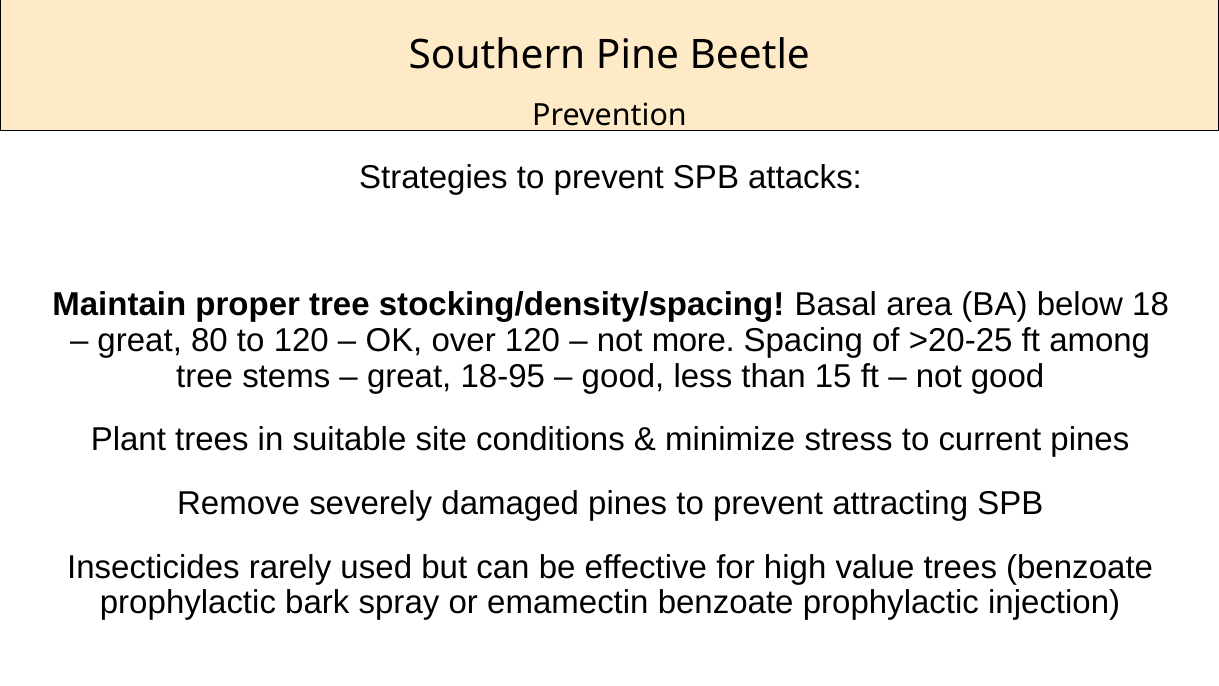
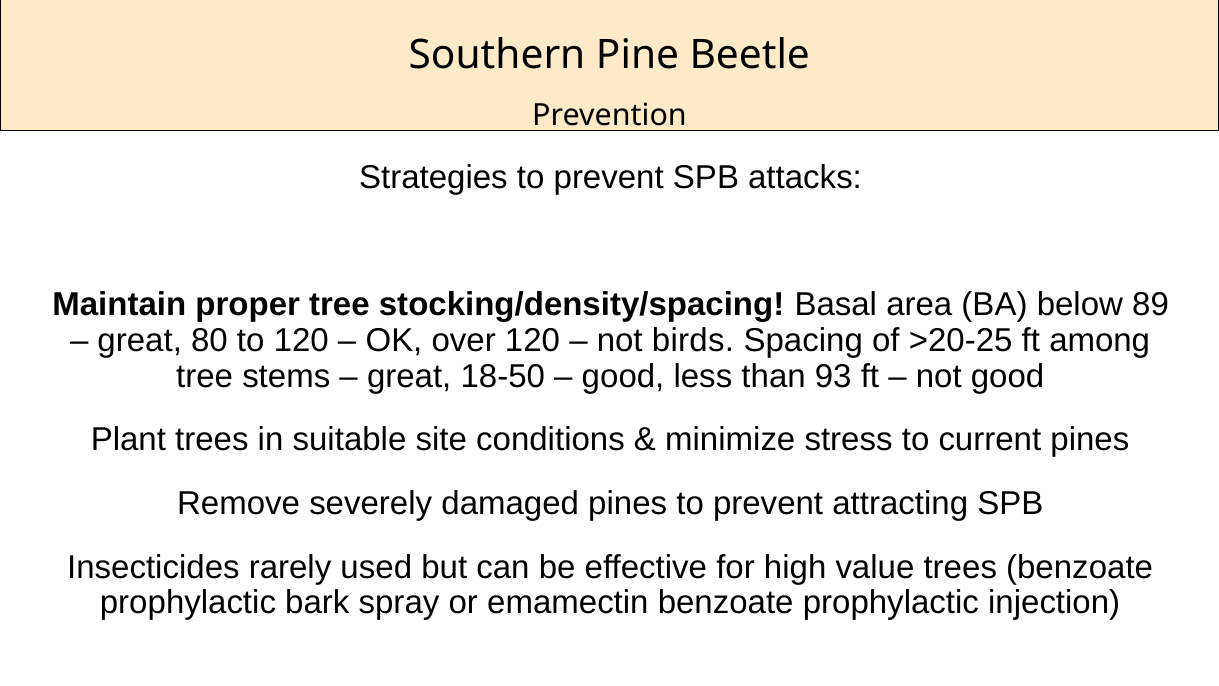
18: 18 -> 89
more: more -> birds
18-95: 18-95 -> 18-50
15: 15 -> 93
